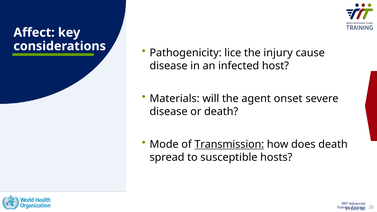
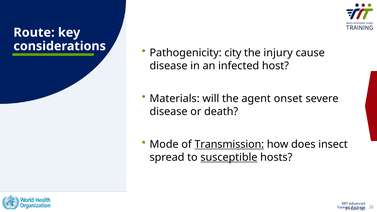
Affect: Affect -> Route
lice: lice -> city
does death: death -> insect
susceptible underline: none -> present
